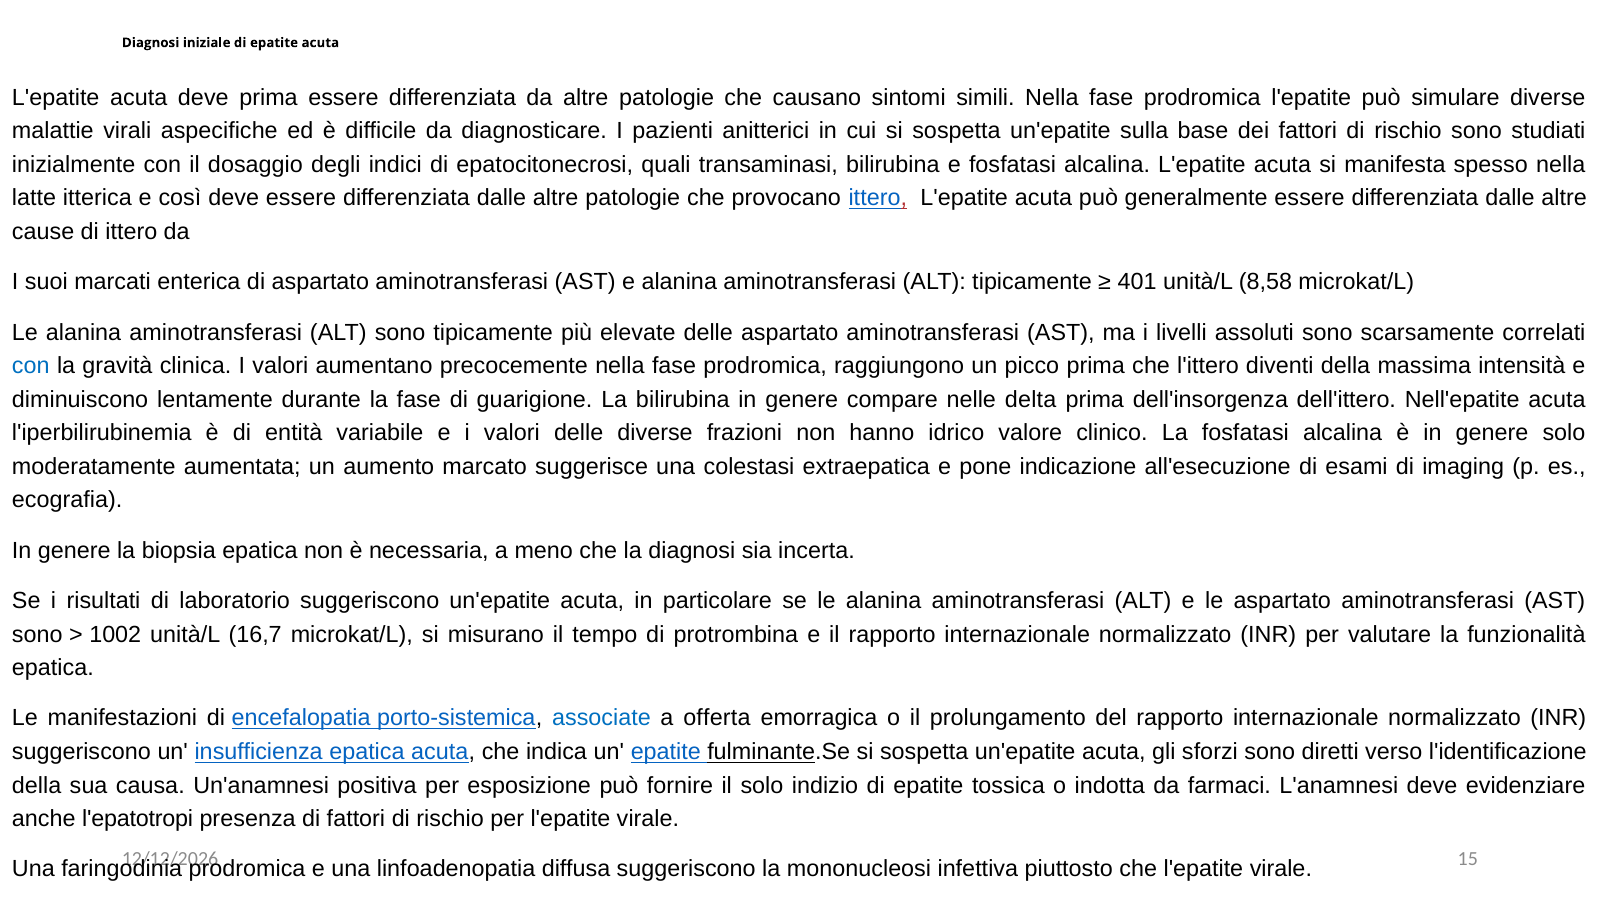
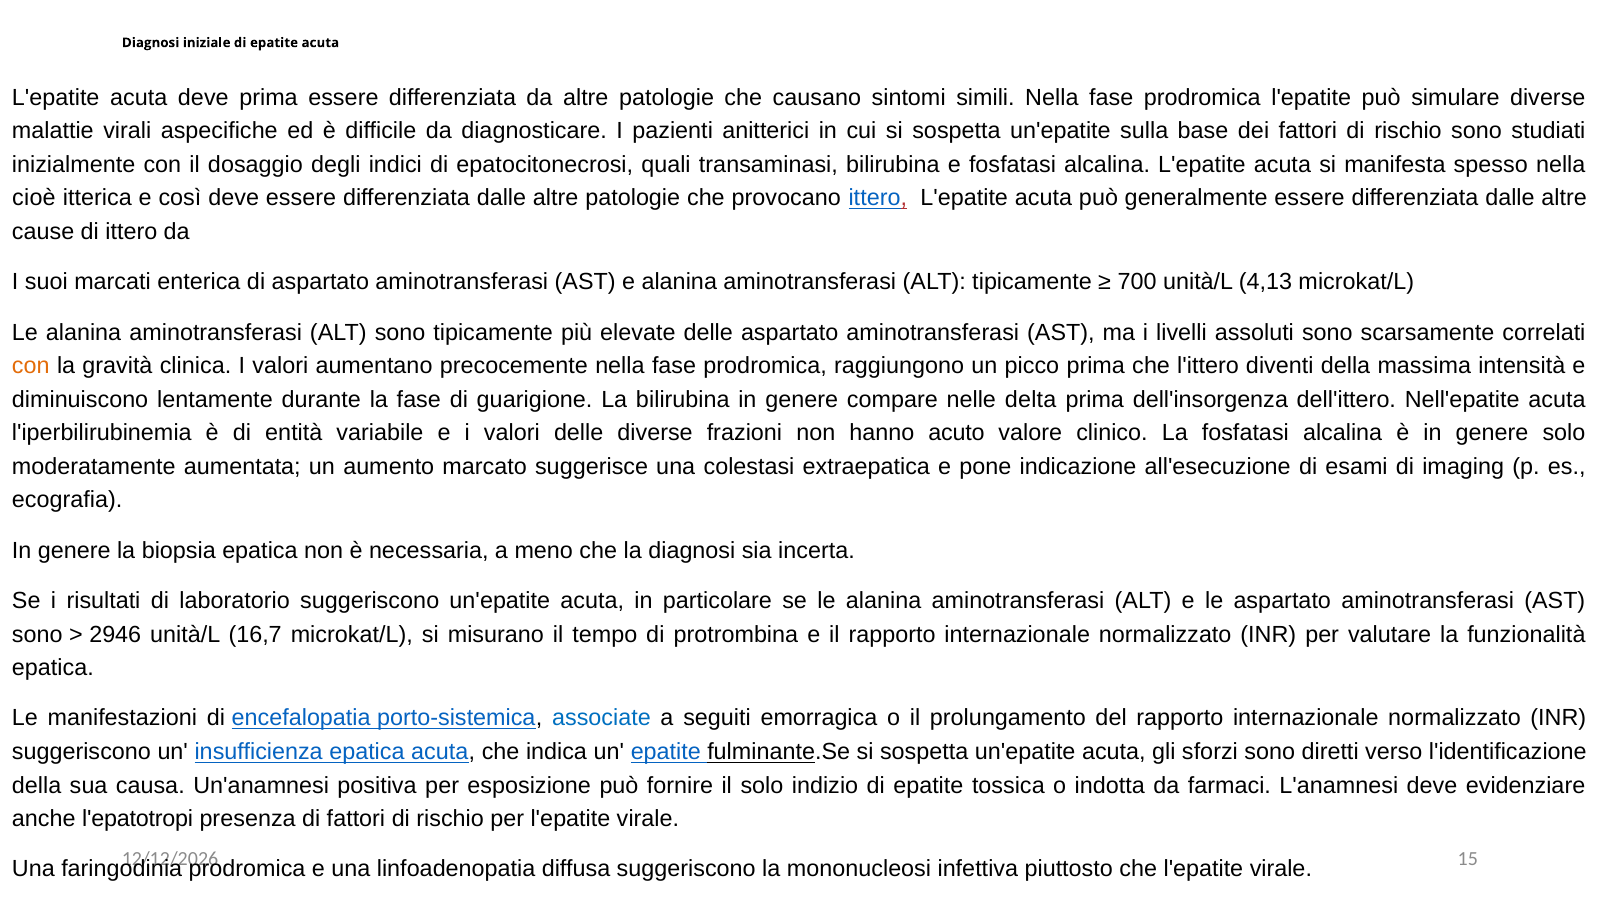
latte: latte -> cioè
401: 401 -> 700
8,58: 8,58 -> 4,13
con at (31, 366) colour: blue -> orange
idrico: idrico -> acuto
1002: 1002 -> 2946
offerta: offerta -> seguiti
